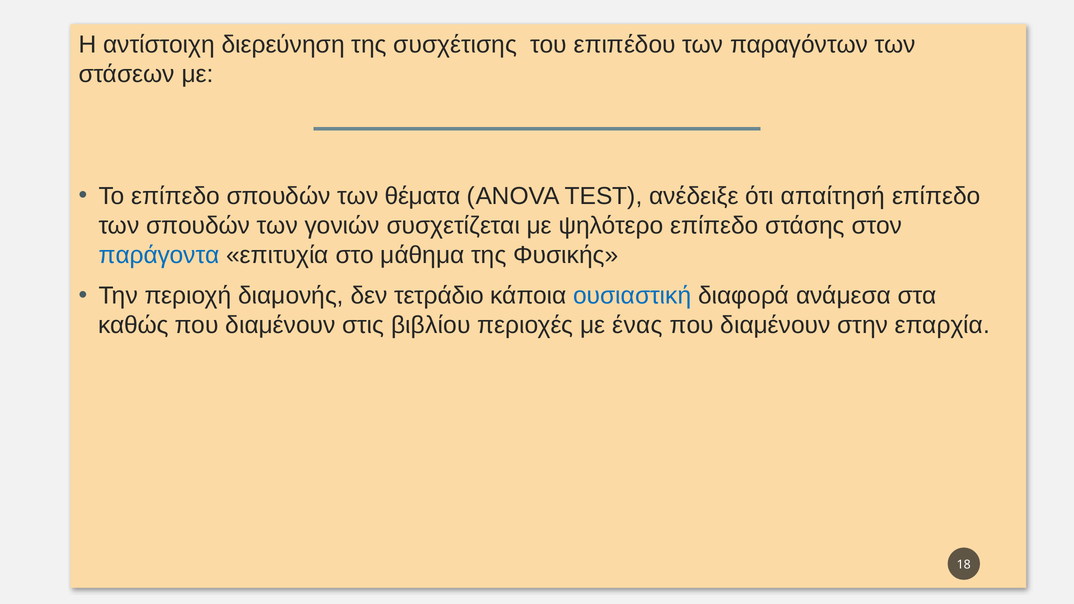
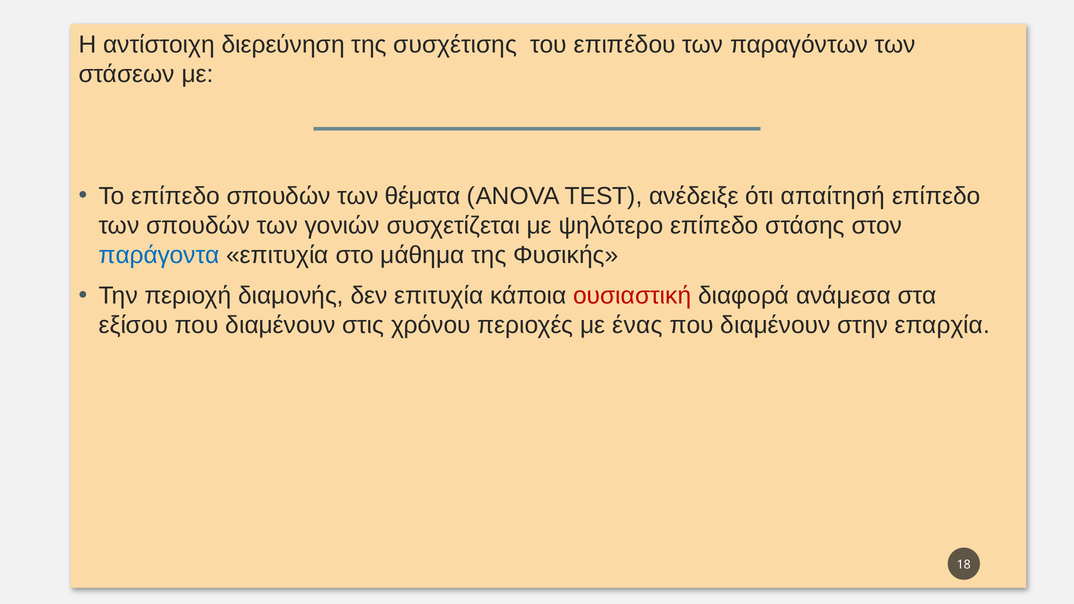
δεν τετράδιο: τετράδιο -> επιτυχία
ουσιαστική colour: blue -> red
καθώς: καθώς -> εξίσου
βιβλίου: βιβλίου -> χρόνου
